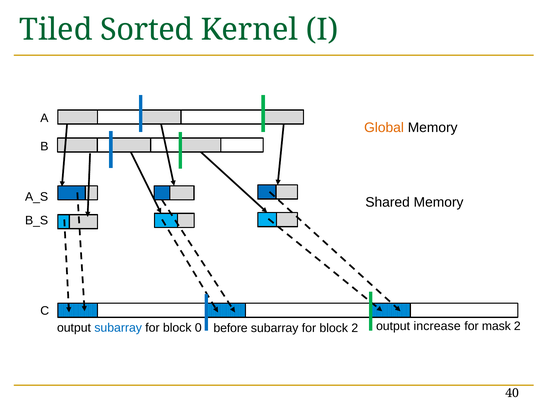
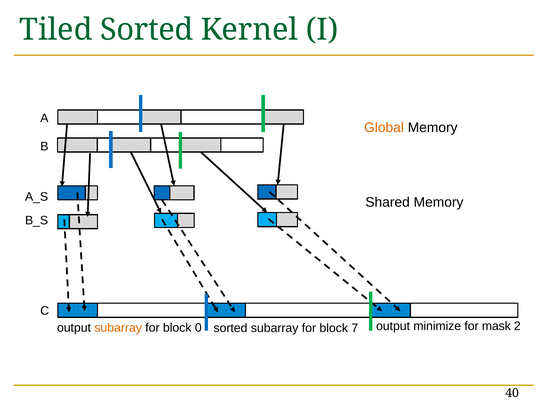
subarray at (118, 328) colour: blue -> orange
0 before: before -> sorted
block 2: 2 -> 7
increase: increase -> minimize
